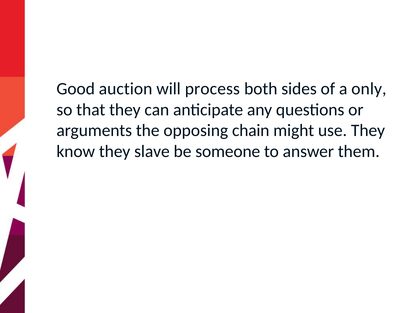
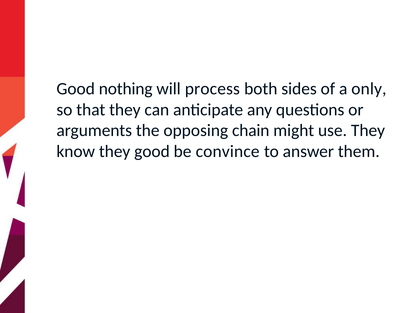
auction: auction -> nothing
they slave: slave -> good
someone: someone -> convince
